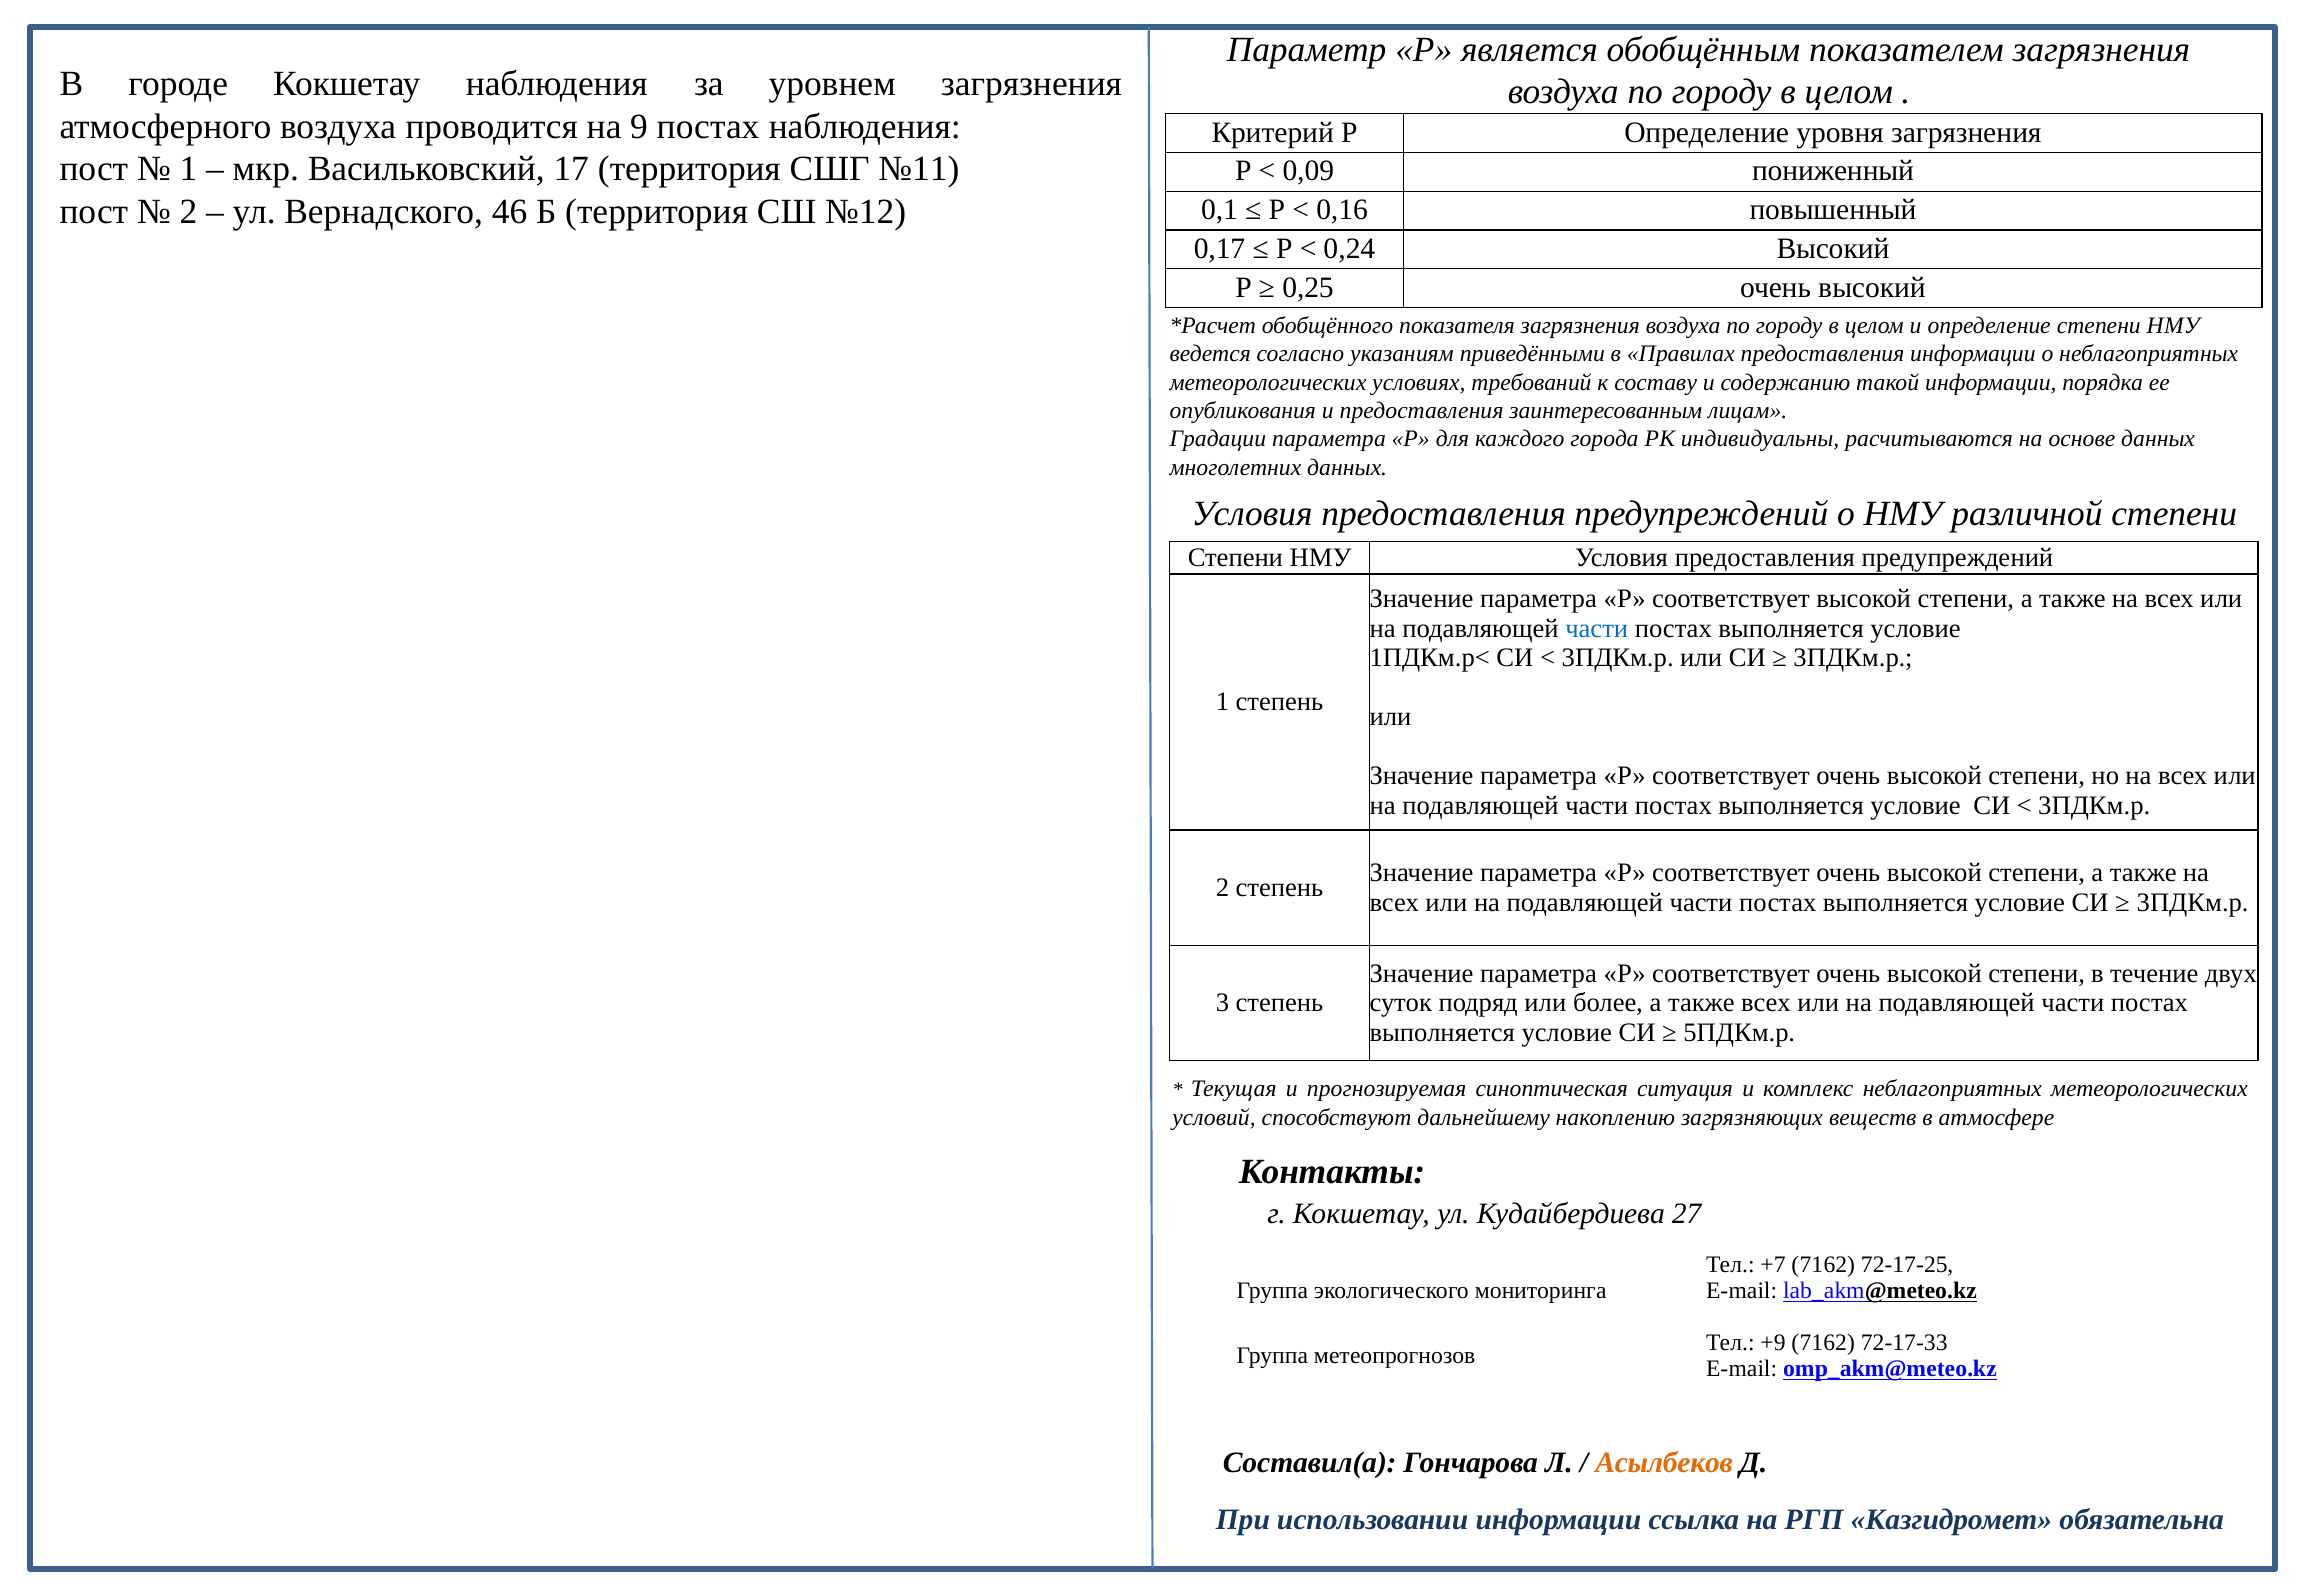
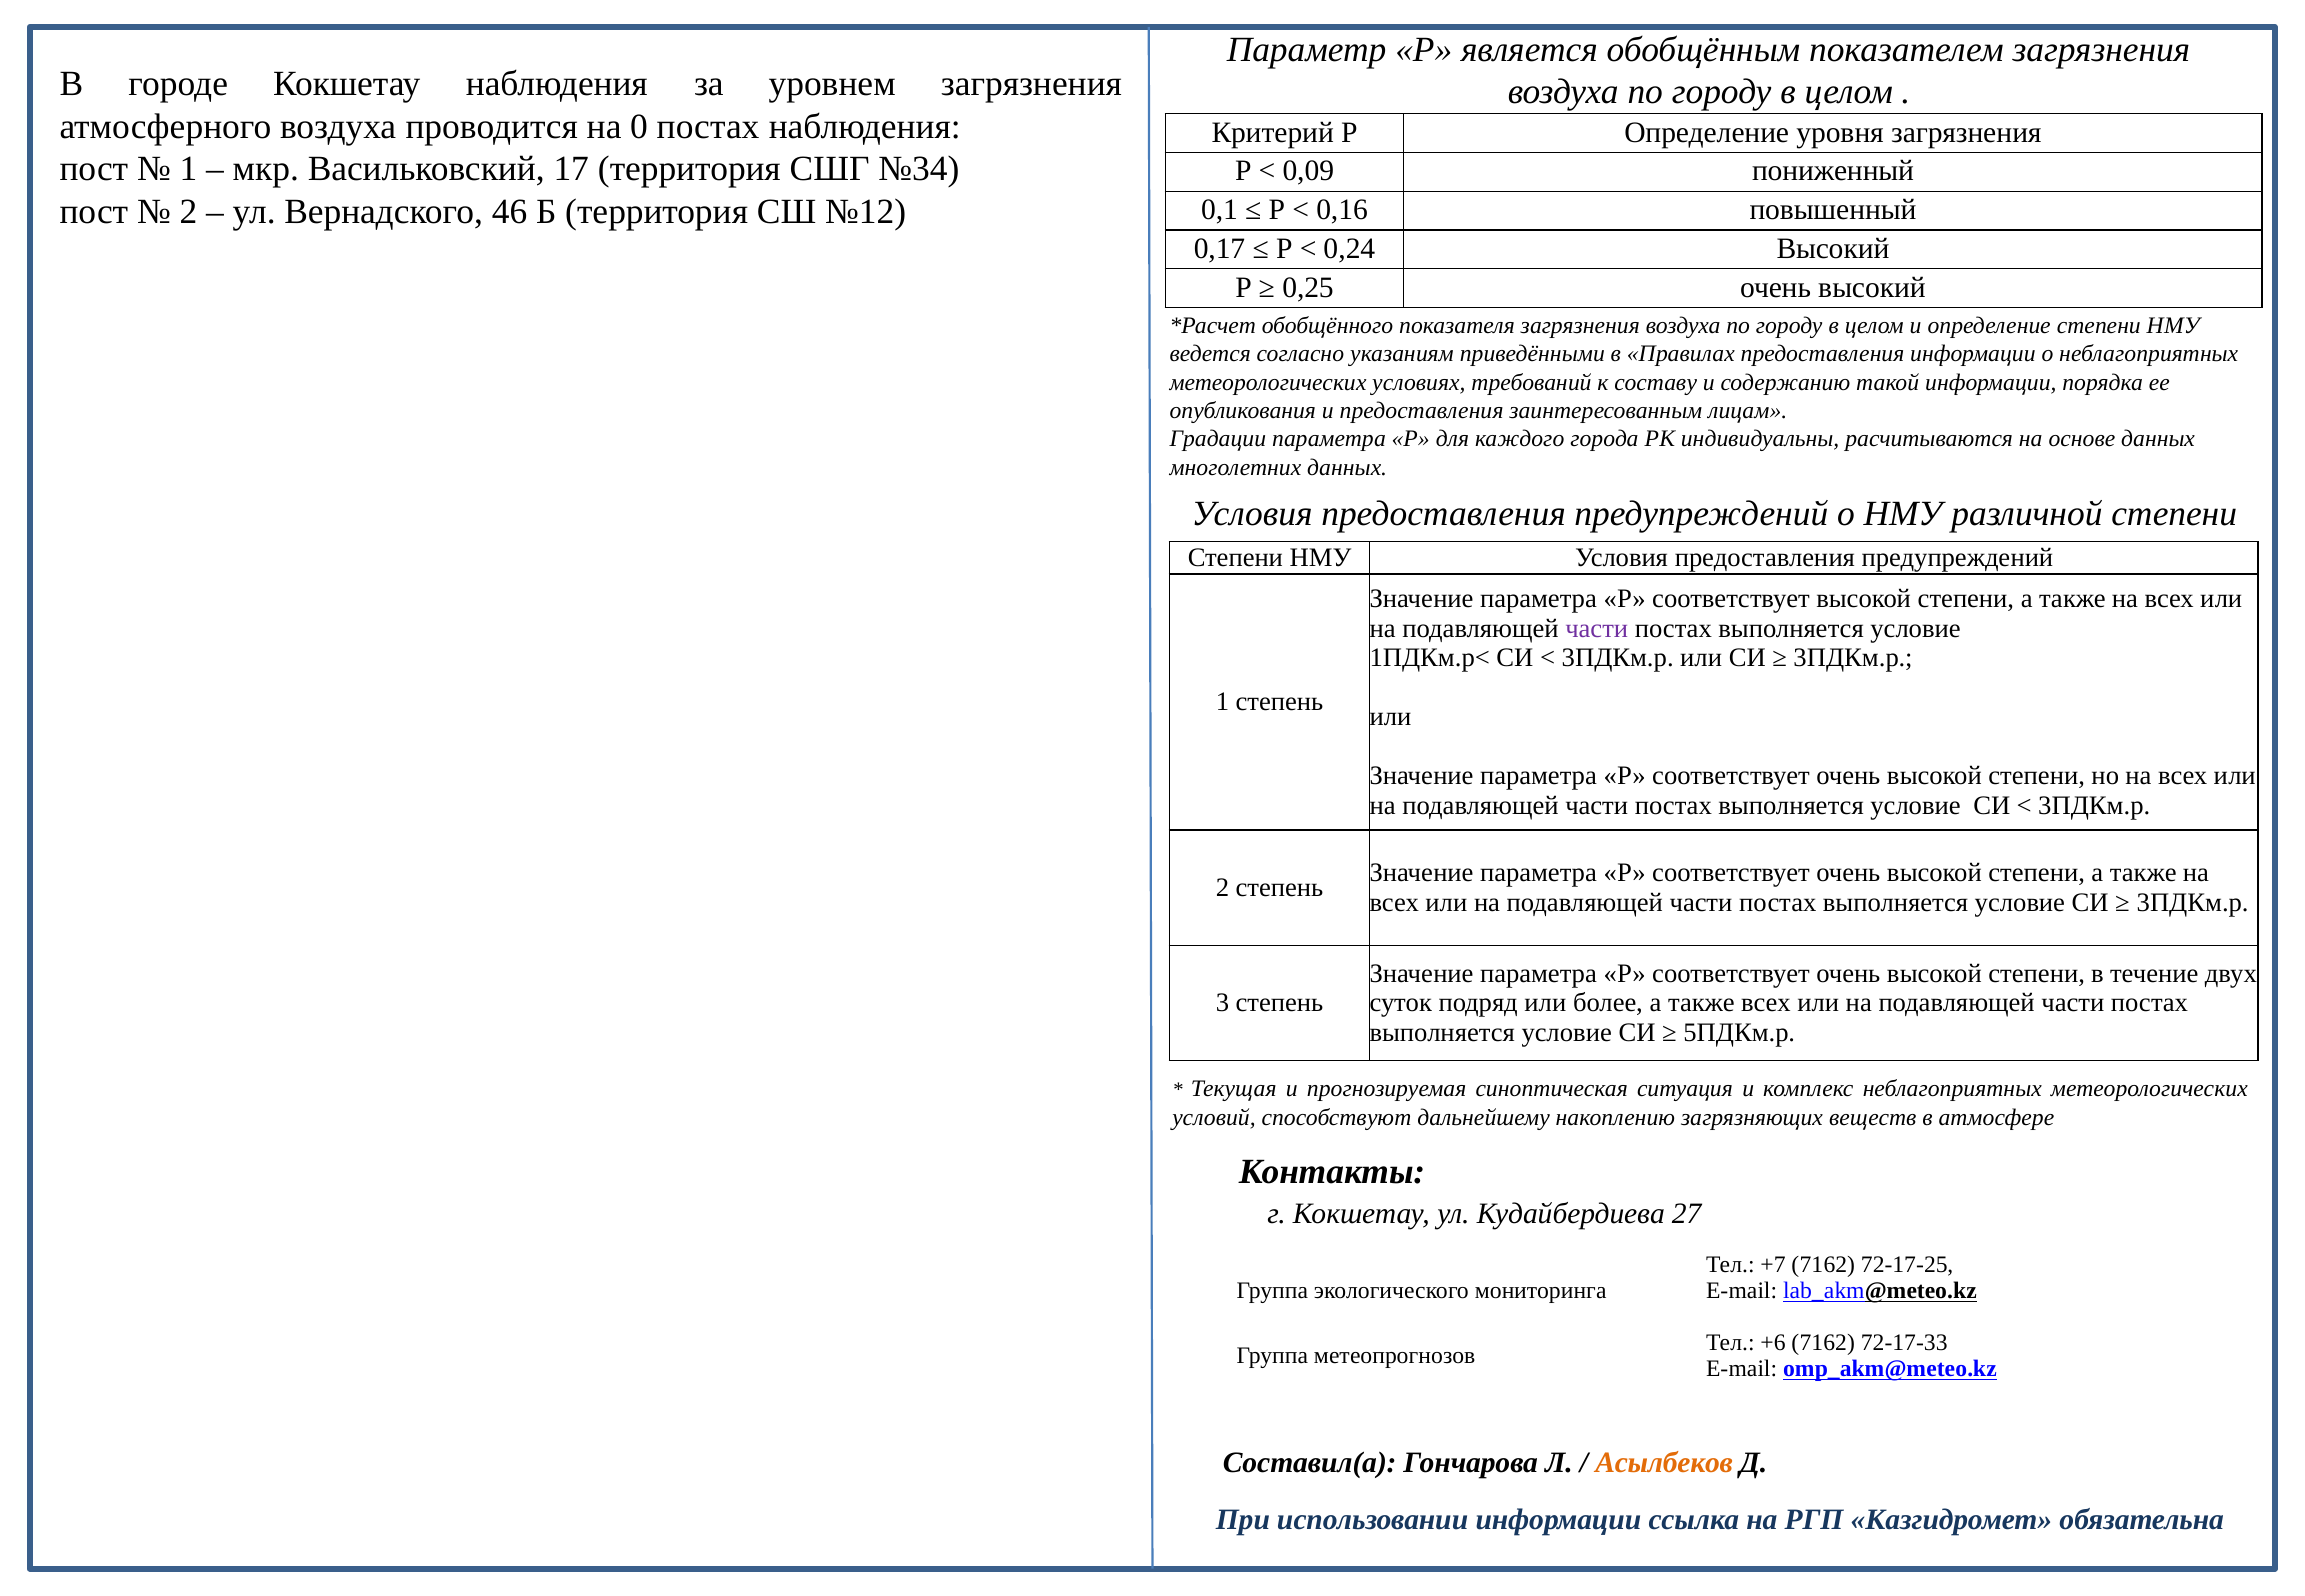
9: 9 -> 0
№11: №11 -> №34
части at (1597, 628) colour: blue -> purple
+9: +9 -> +6
